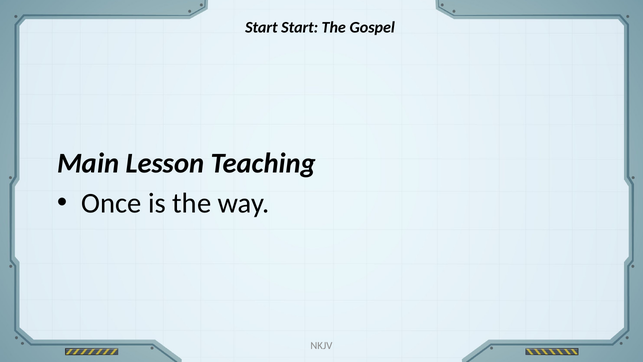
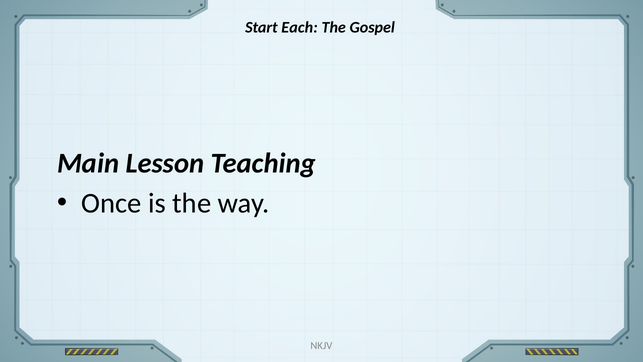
Start Start: Start -> Each
